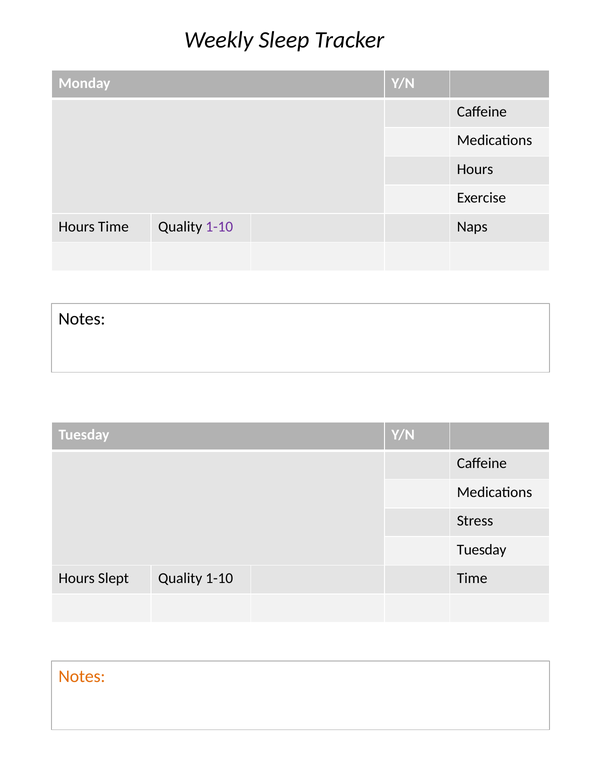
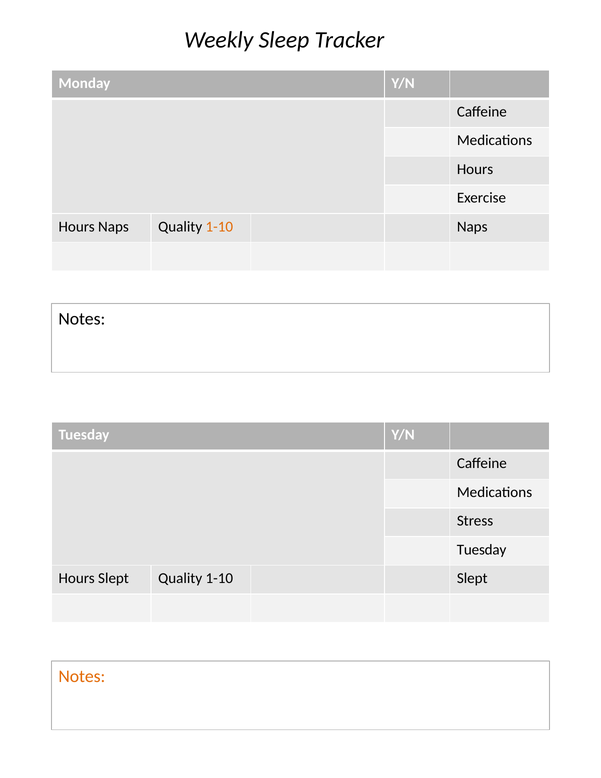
Hours Time: Time -> Naps
1-10 at (219, 226) colour: purple -> orange
1-10 Time: Time -> Slept
